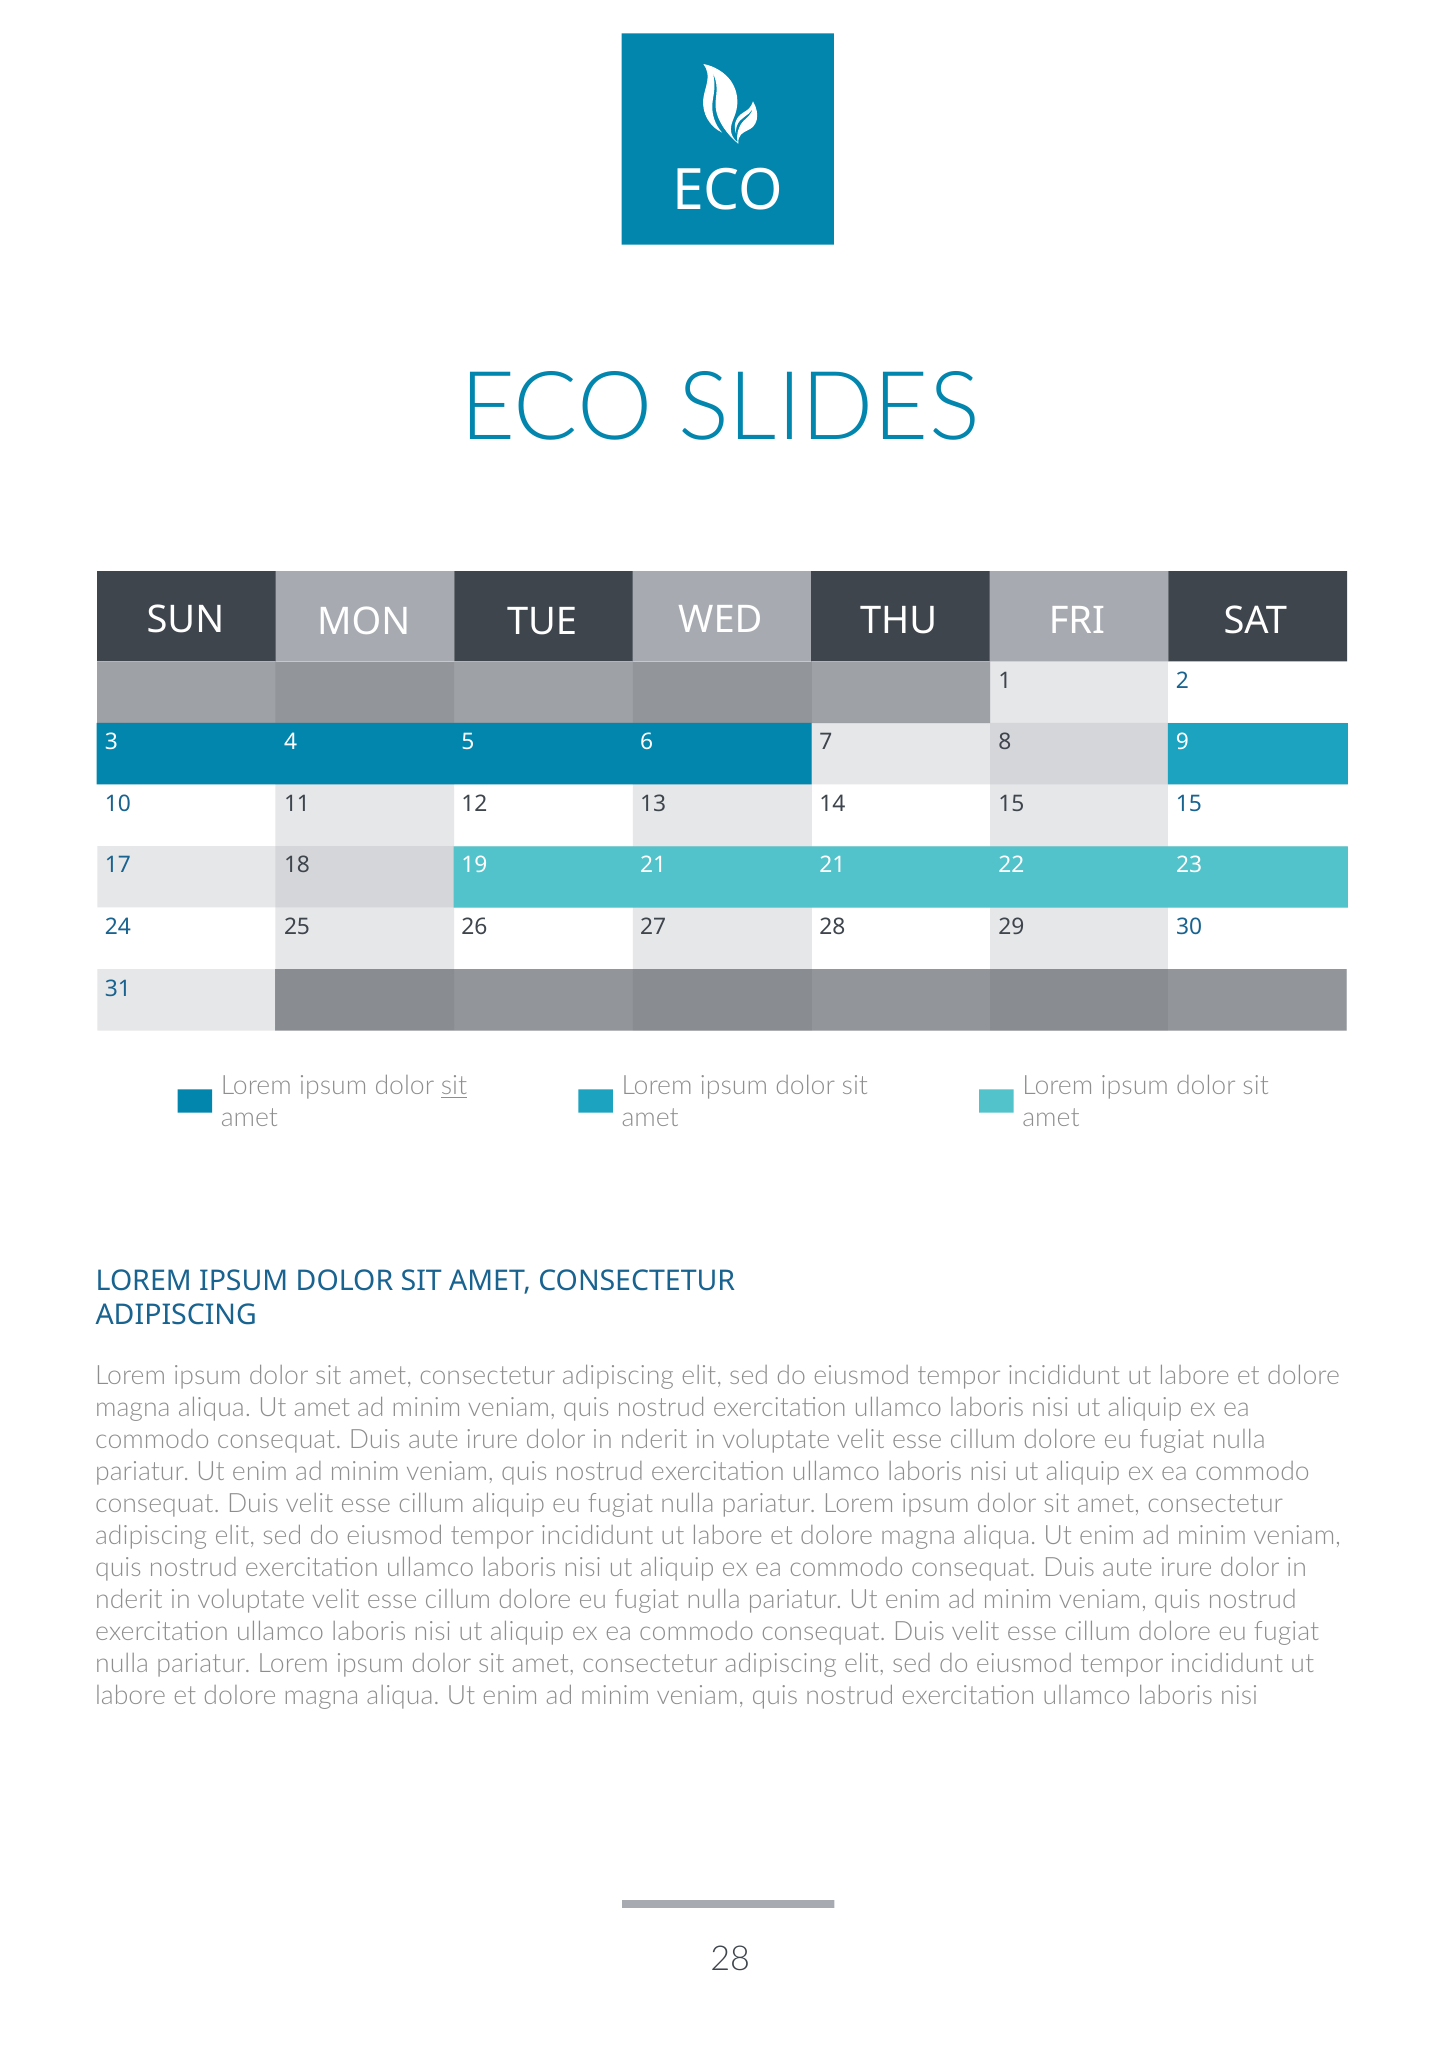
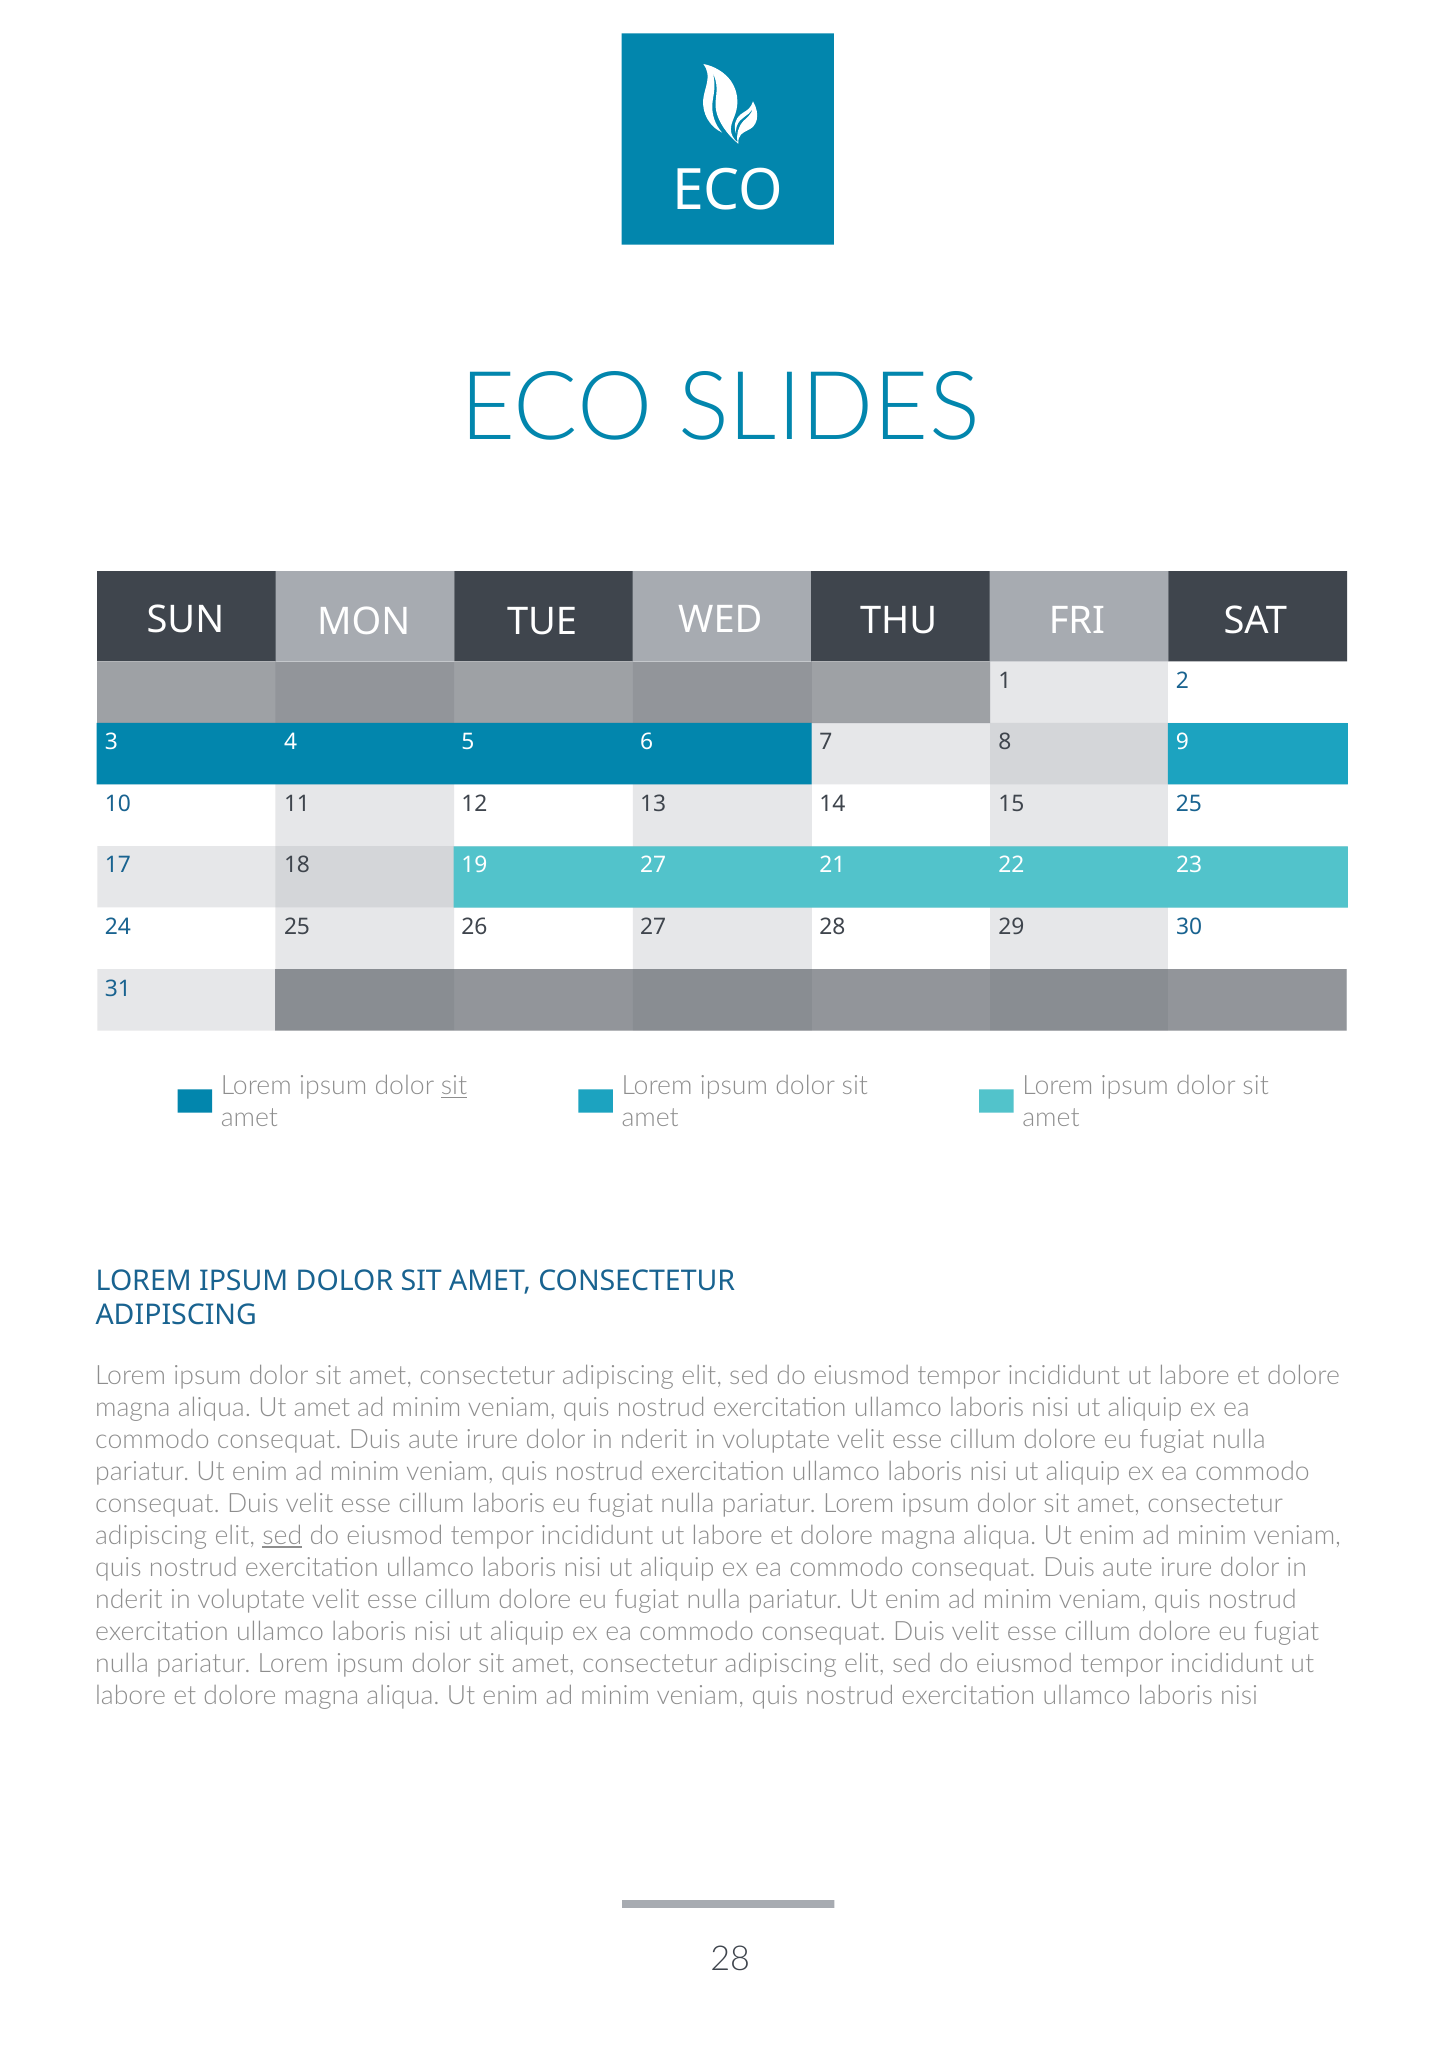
15 15: 15 -> 25
19 21: 21 -> 27
cillum aliquip: aliquip -> laboris
sed at (282, 1536) underline: none -> present
